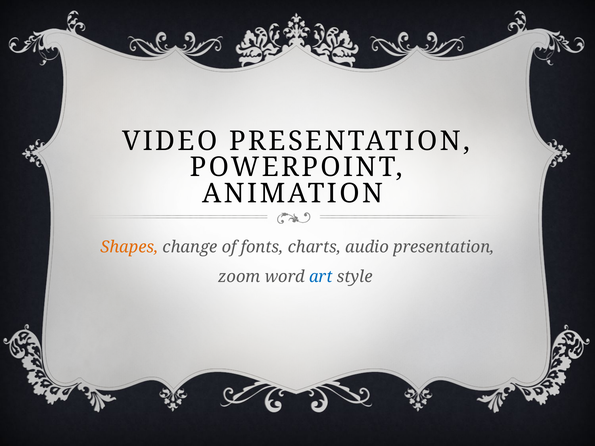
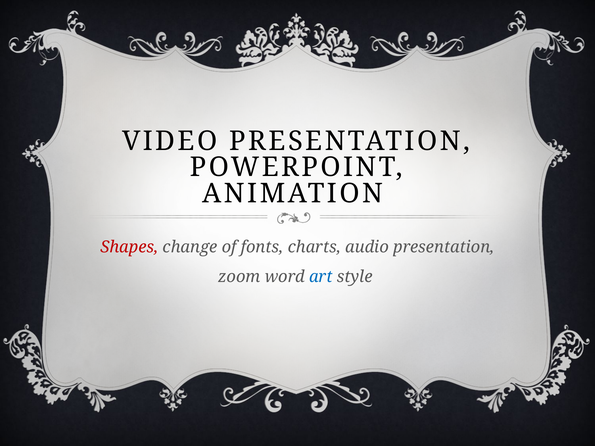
Shapes colour: orange -> red
